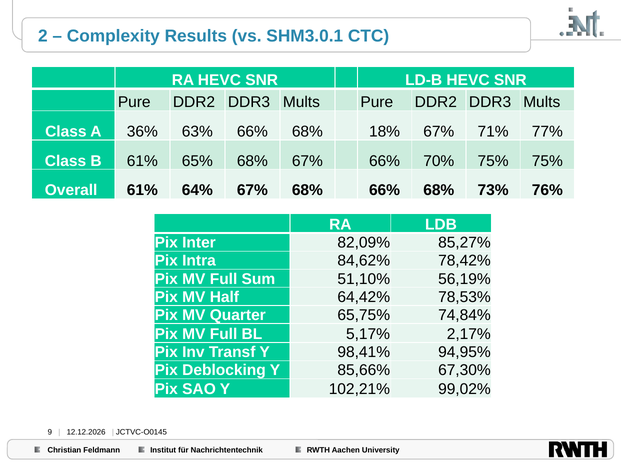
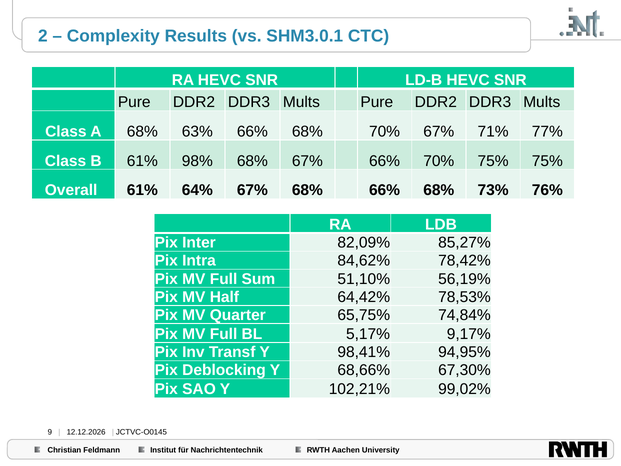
A 36%: 36% -> 68%
68% 18%: 18% -> 70%
65%: 65% -> 98%
2,17%: 2,17% -> 9,17%
85,66%: 85,66% -> 68,66%
